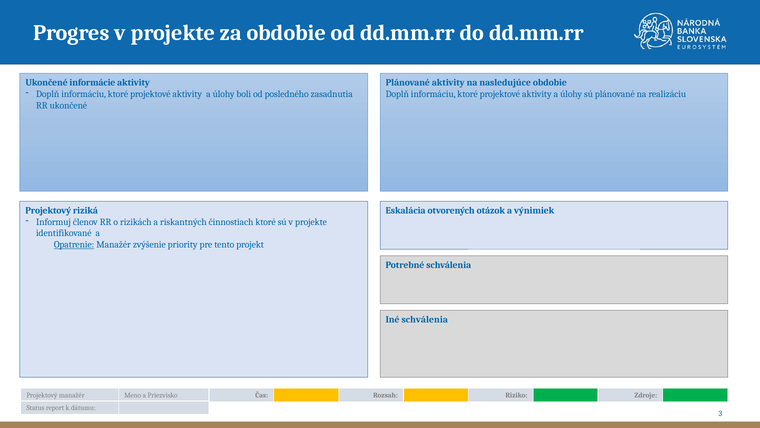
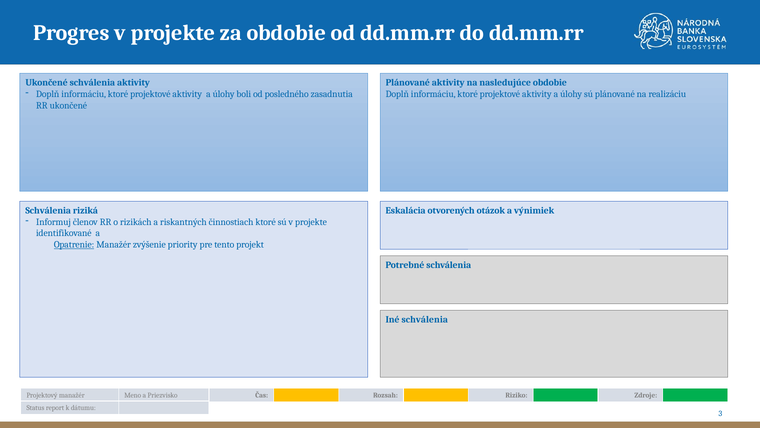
Ukončené informácie: informácie -> schválenia
Projektový at (48, 210): Projektový -> Schválenia
